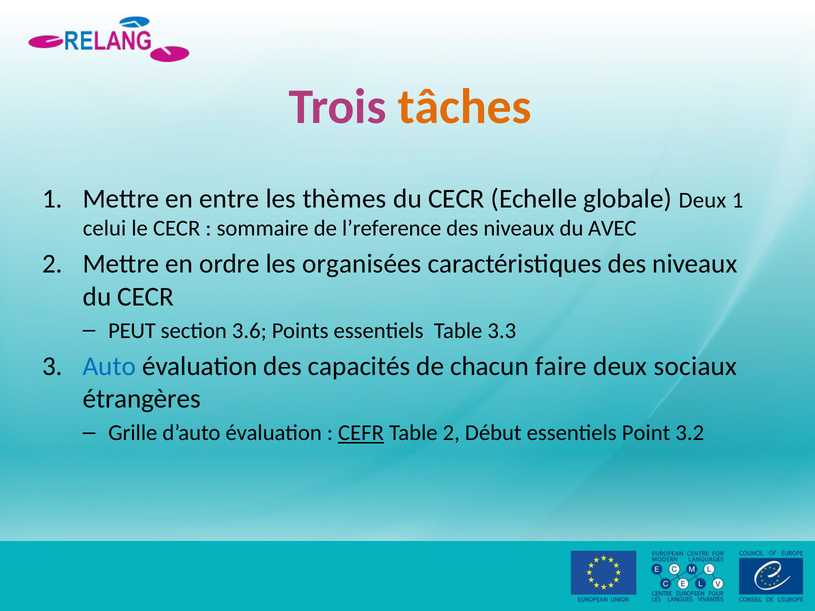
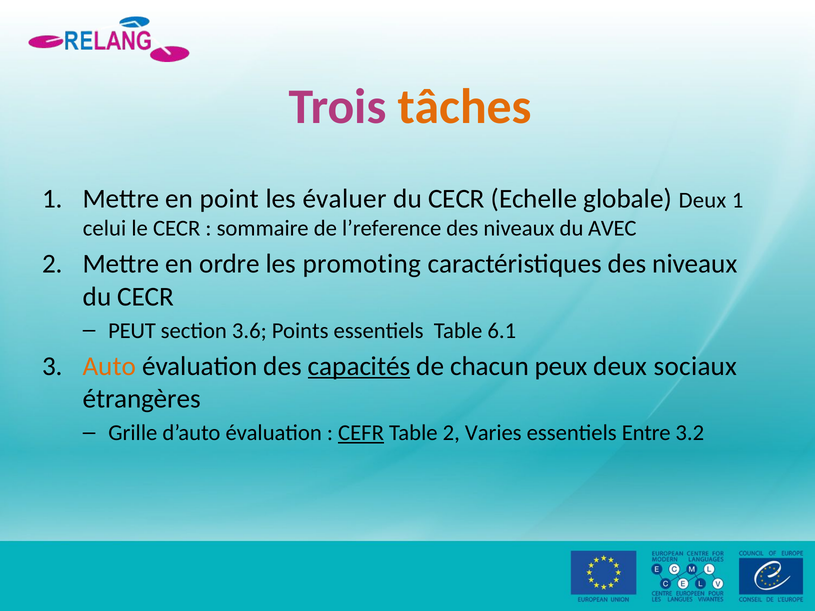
entre: entre -> point
thèmes: thèmes -> évaluer
organisées: organisées -> promoting
3.3: 3.3 -> 6.1
Auto colour: blue -> orange
capacités underline: none -> present
faire: faire -> peux
Début: Début -> Varies
Point: Point -> Entre
